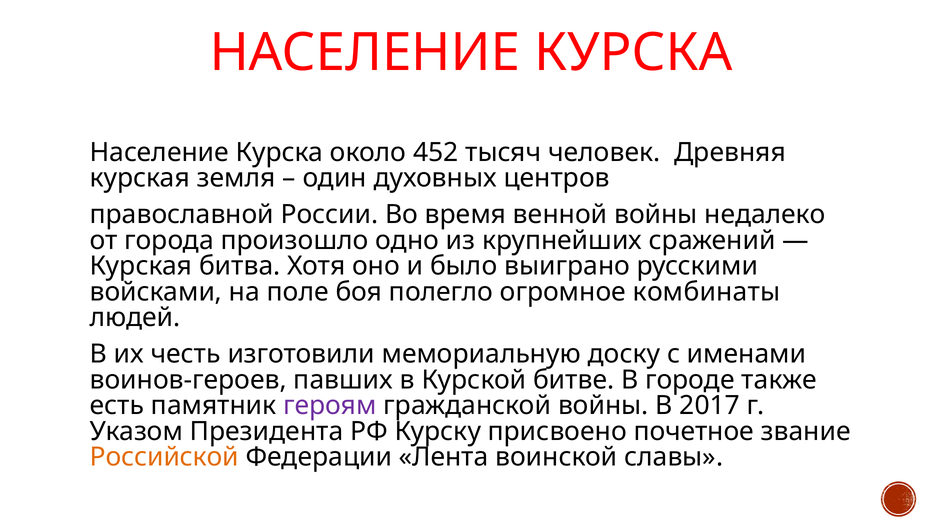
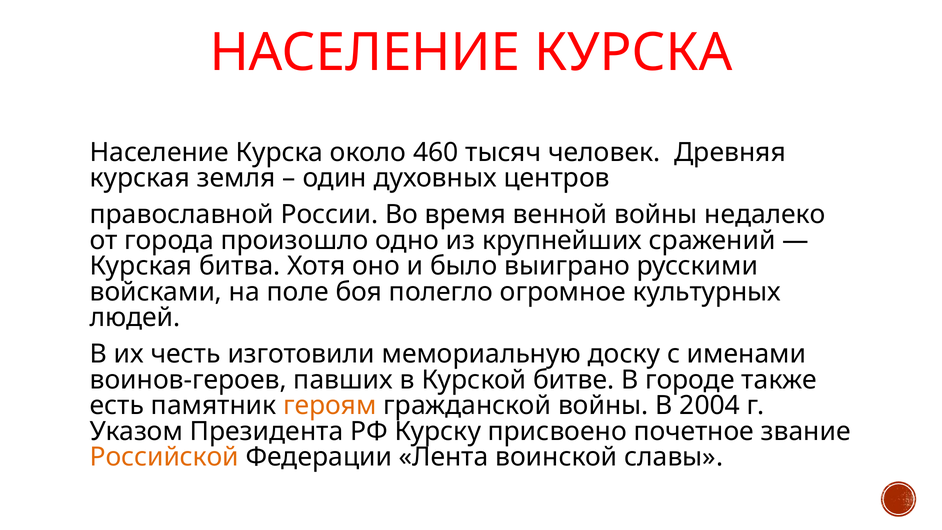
452: 452 -> 460
комбинаты: комбинаты -> культурных
героям colour: purple -> orange
2017: 2017 -> 2004
